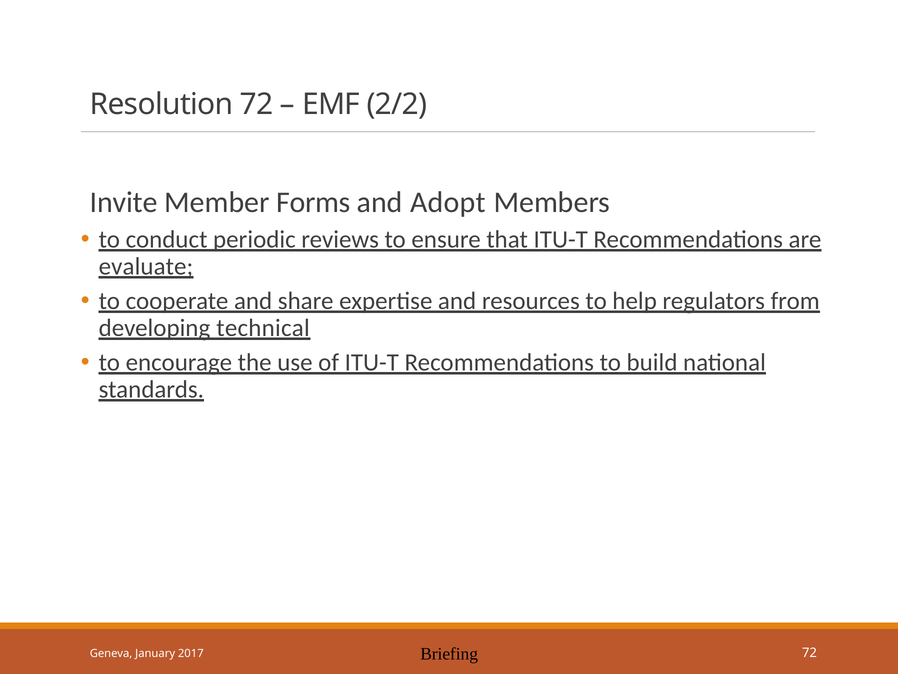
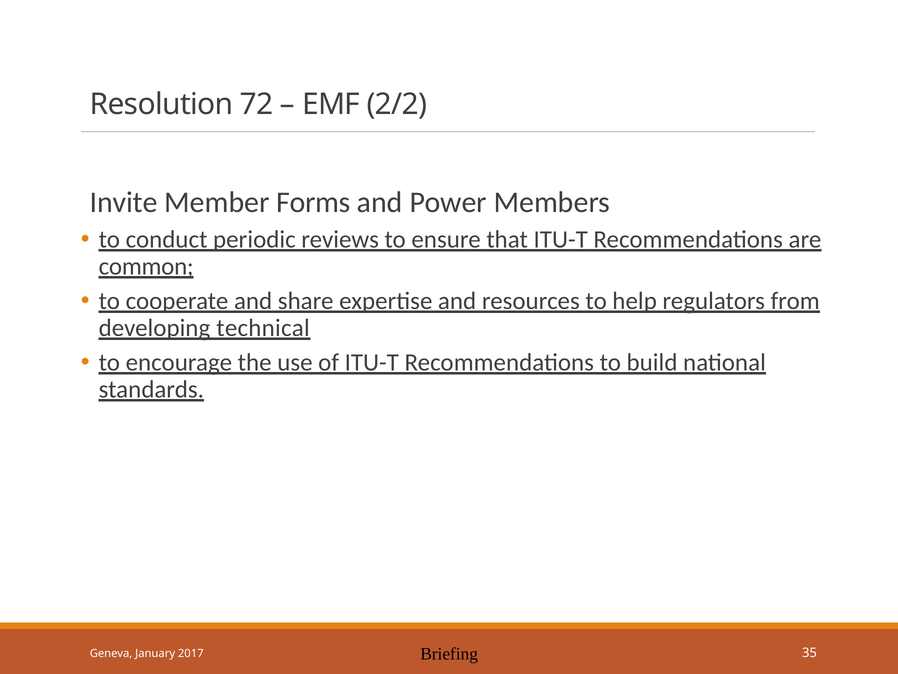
Adopt: Adopt -> Power
evaluate: evaluate -> common
72: 72 -> 35
